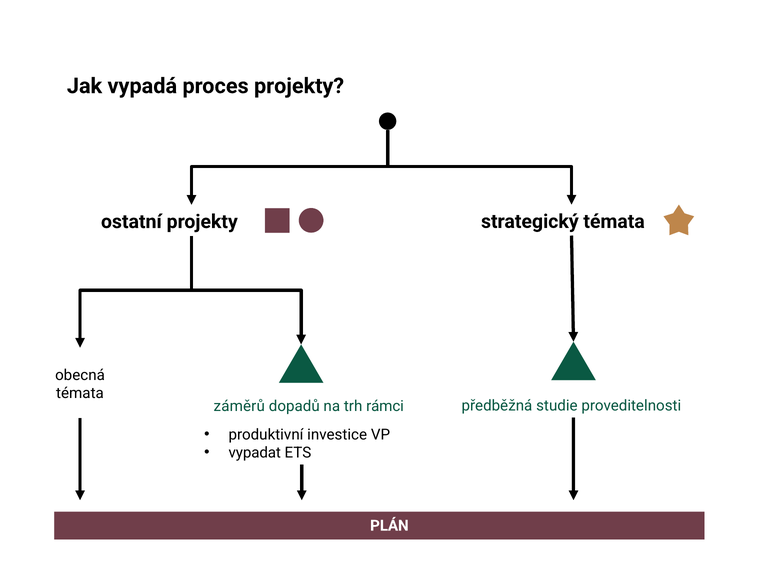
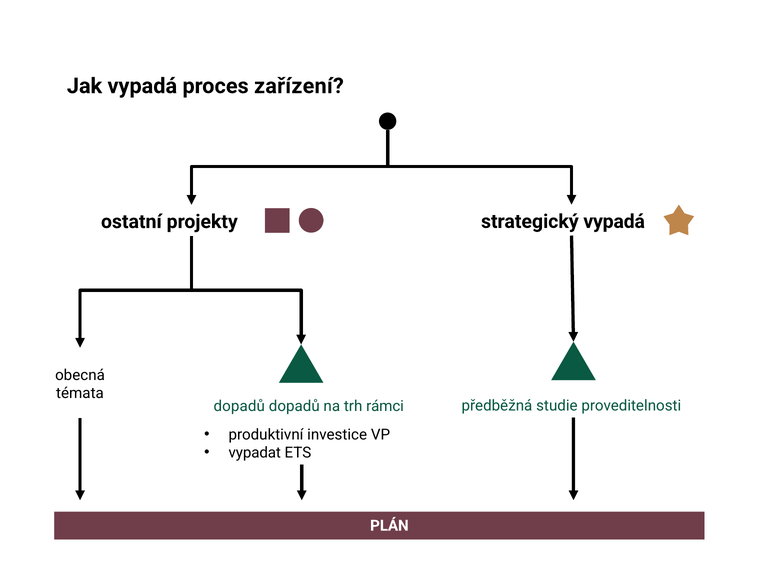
proces projekty: projekty -> zařízení
strategický témata: témata -> vypadá
záměrů at (239, 407): záměrů -> dopadů
